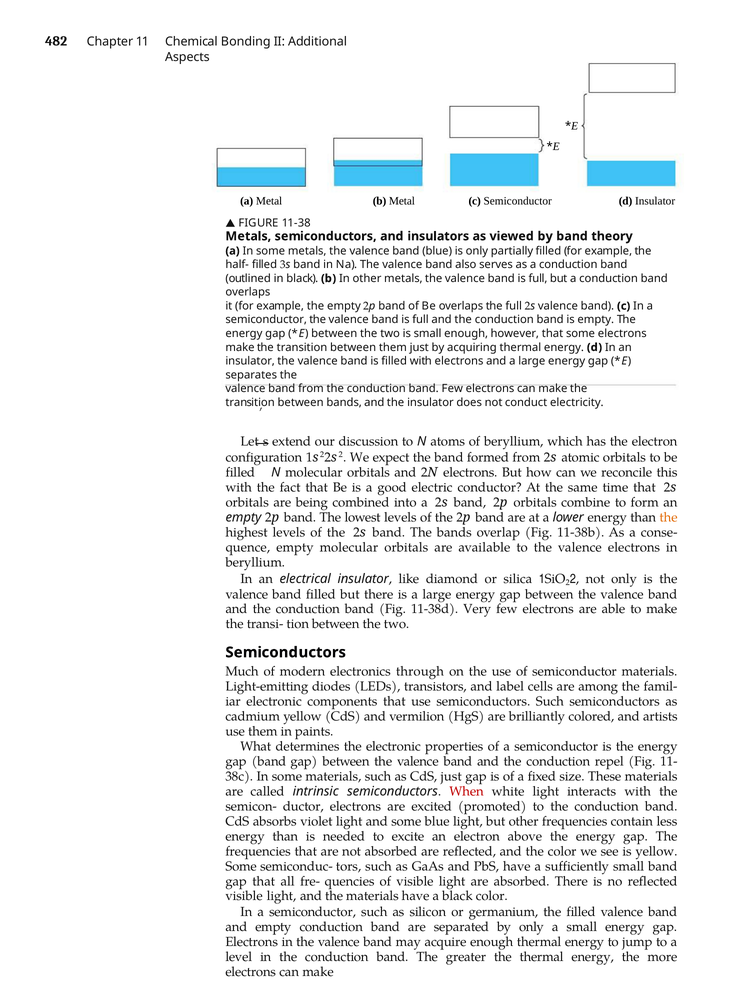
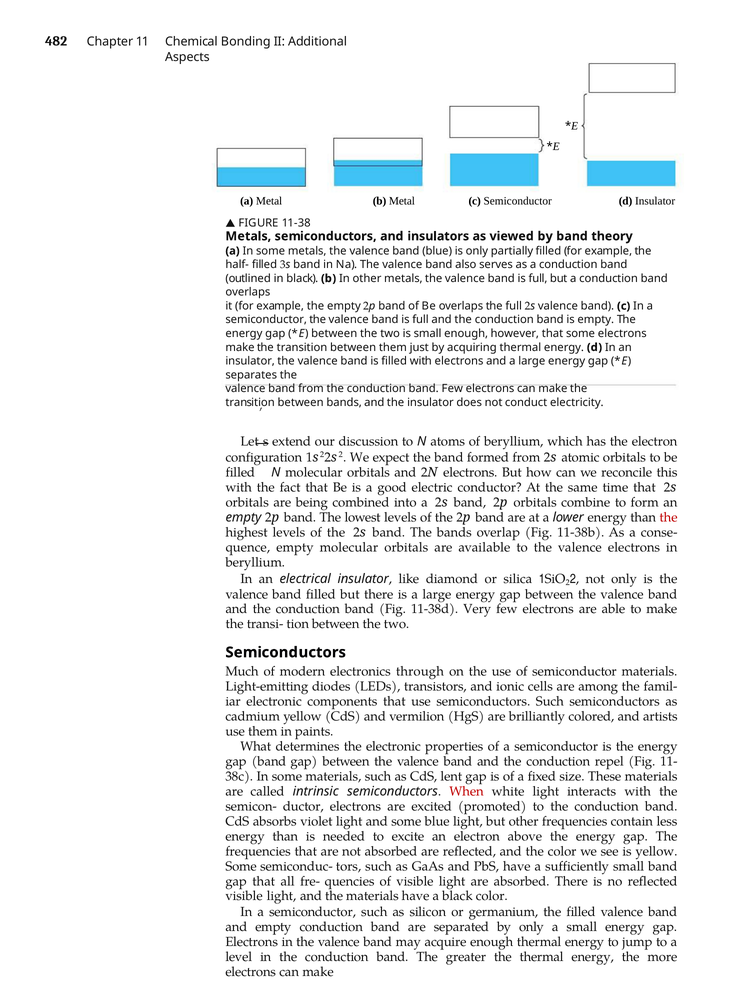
the at (668, 517) colour: orange -> red
label: label -> ionic
CdS just: just -> lent
